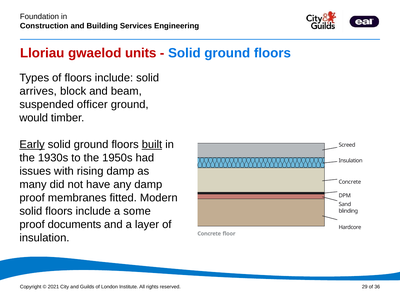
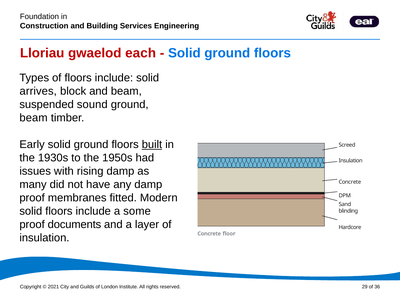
units: units -> each
officer: officer -> sound
would at (34, 118): would -> beam
Early underline: present -> none
